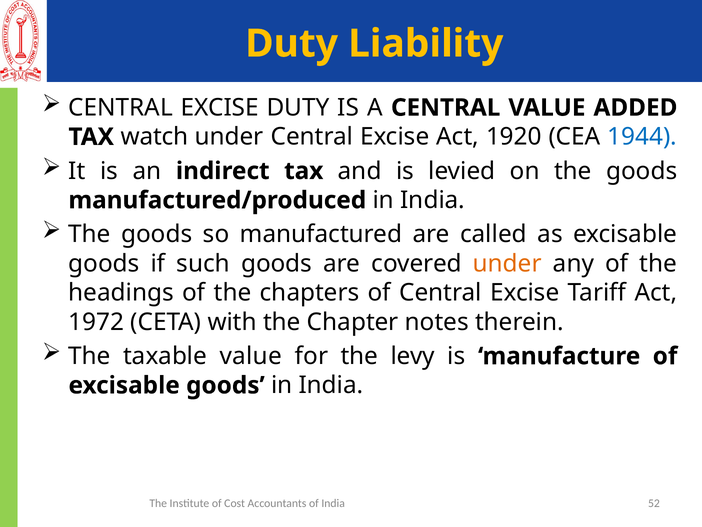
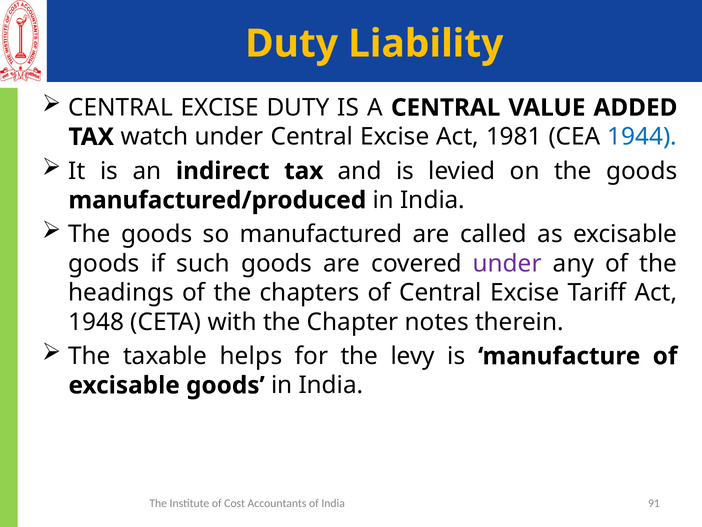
1920: 1920 -> 1981
under at (507, 263) colour: orange -> purple
1972: 1972 -> 1948
taxable value: value -> helps
52: 52 -> 91
